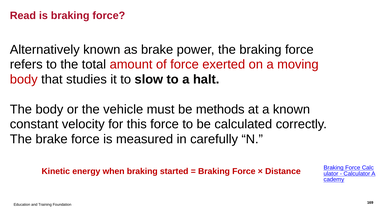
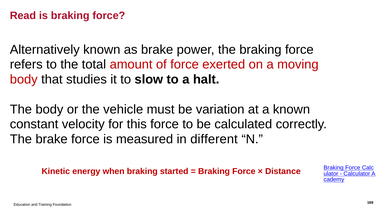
methods: methods -> variation
carefully: carefully -> different
